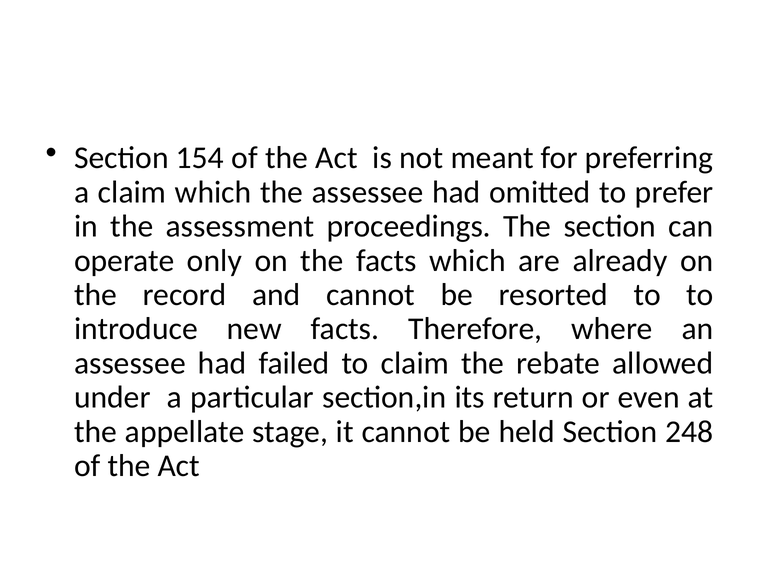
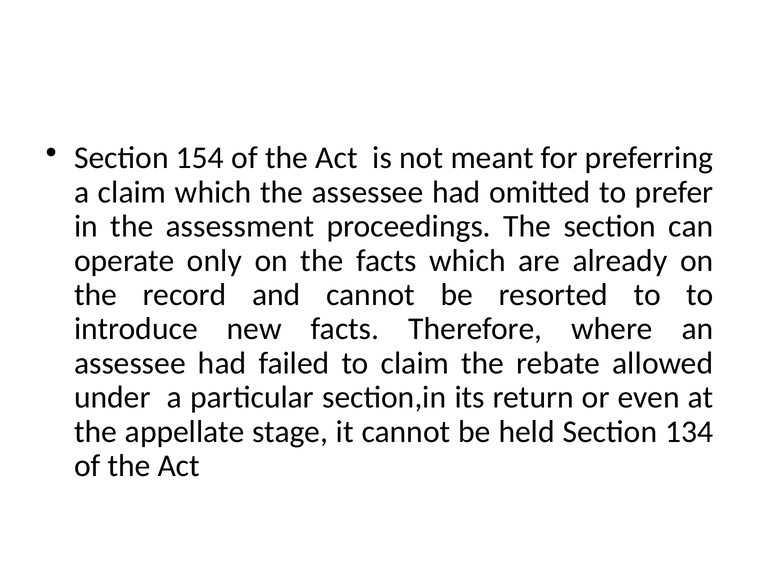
248: 248 -> 134
